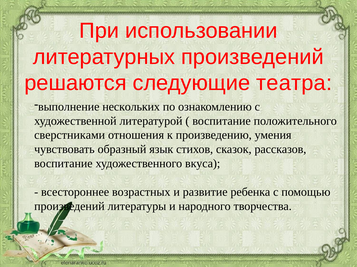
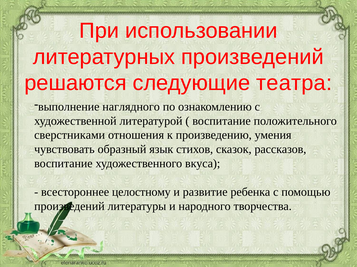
нескольких: нескольких -> наглядного
возрастных: возрастных -> целостному
